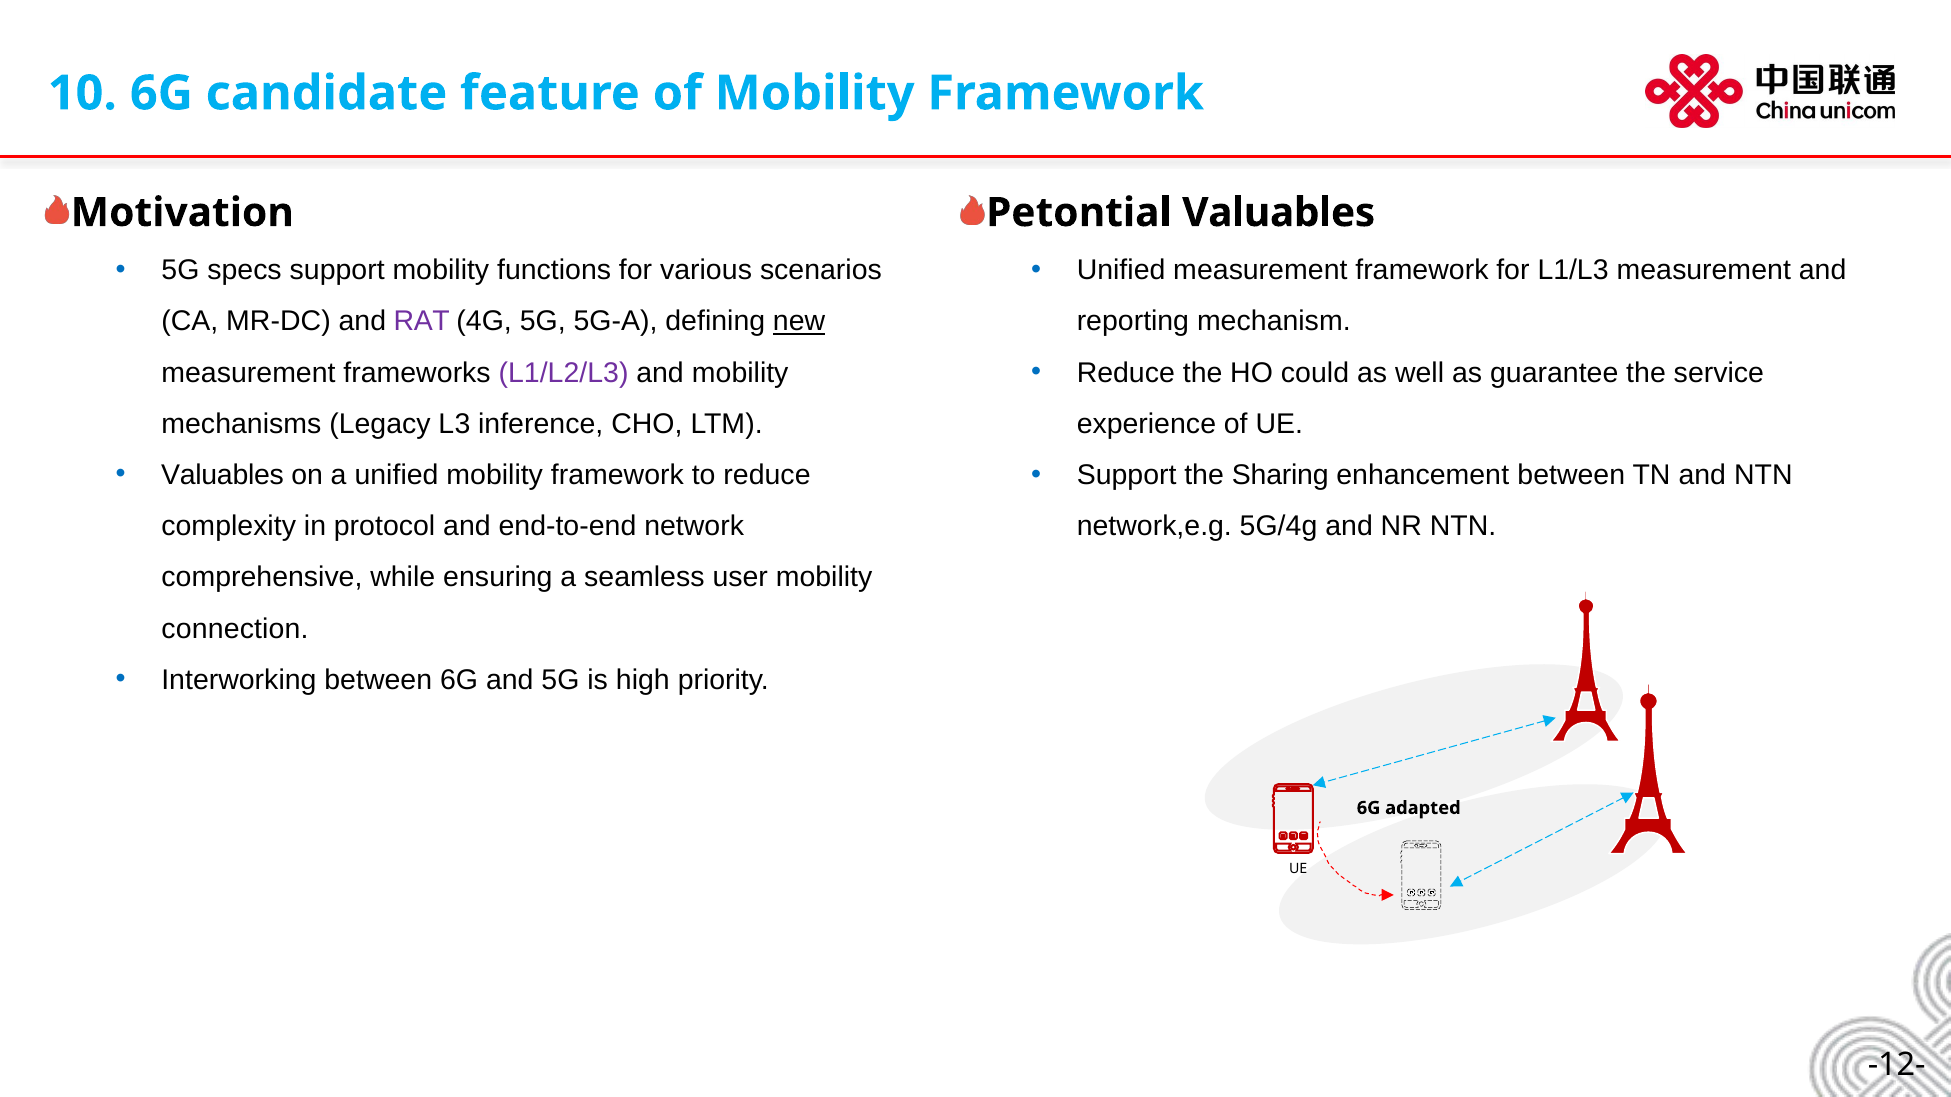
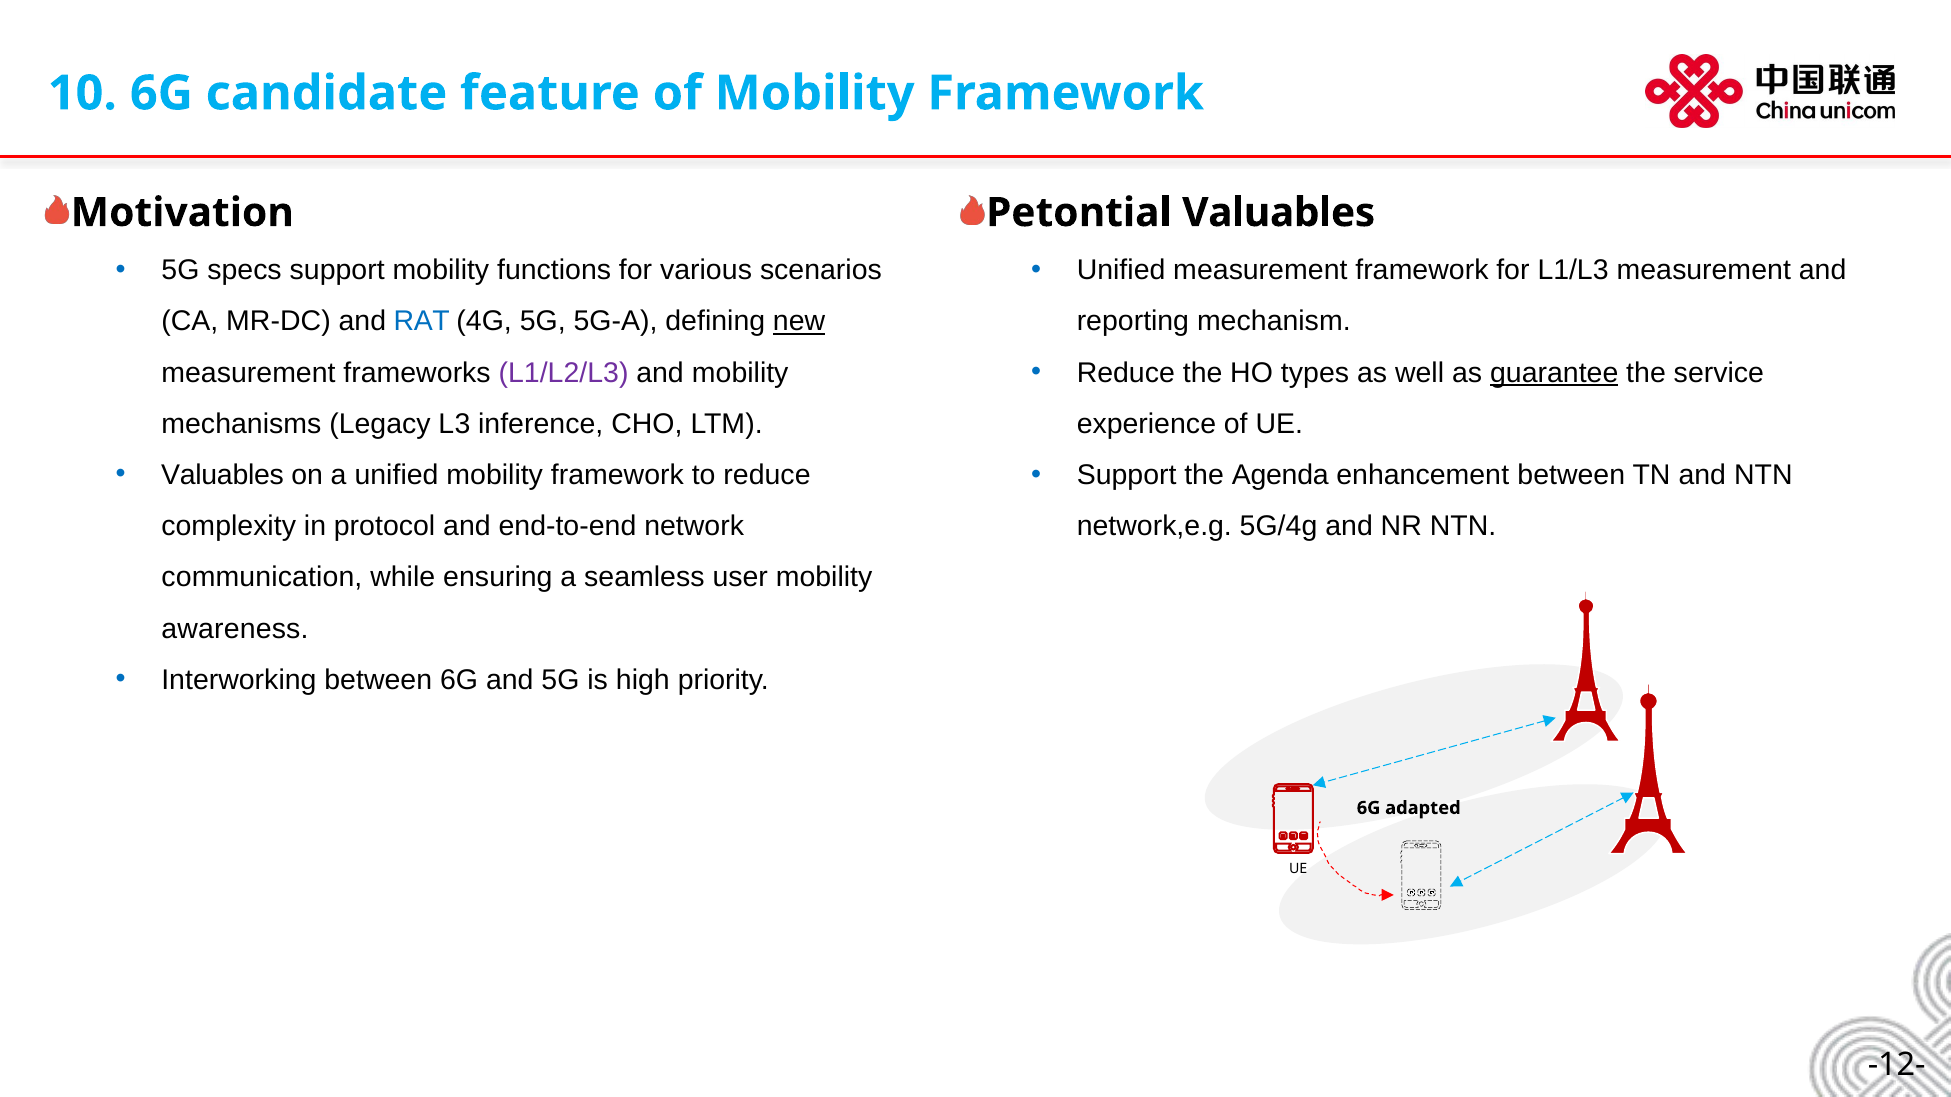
RAT colour: purple -> blue
could: could -> types
guarantee underline: none -> present
Sharing: Sharing -> Agenda
comprehensive: comprehensive -> communication
connection: connection -> awareness
